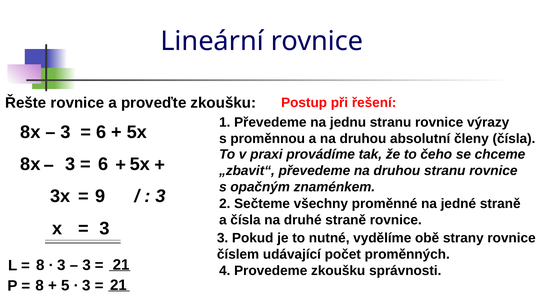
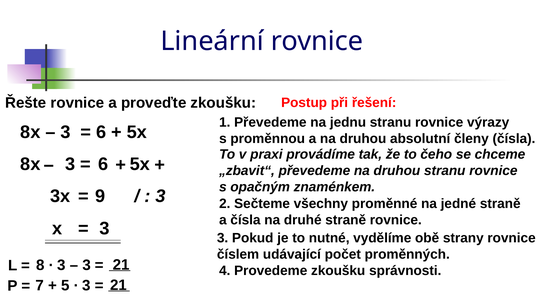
8 at (40, 285): 8 -> 7
